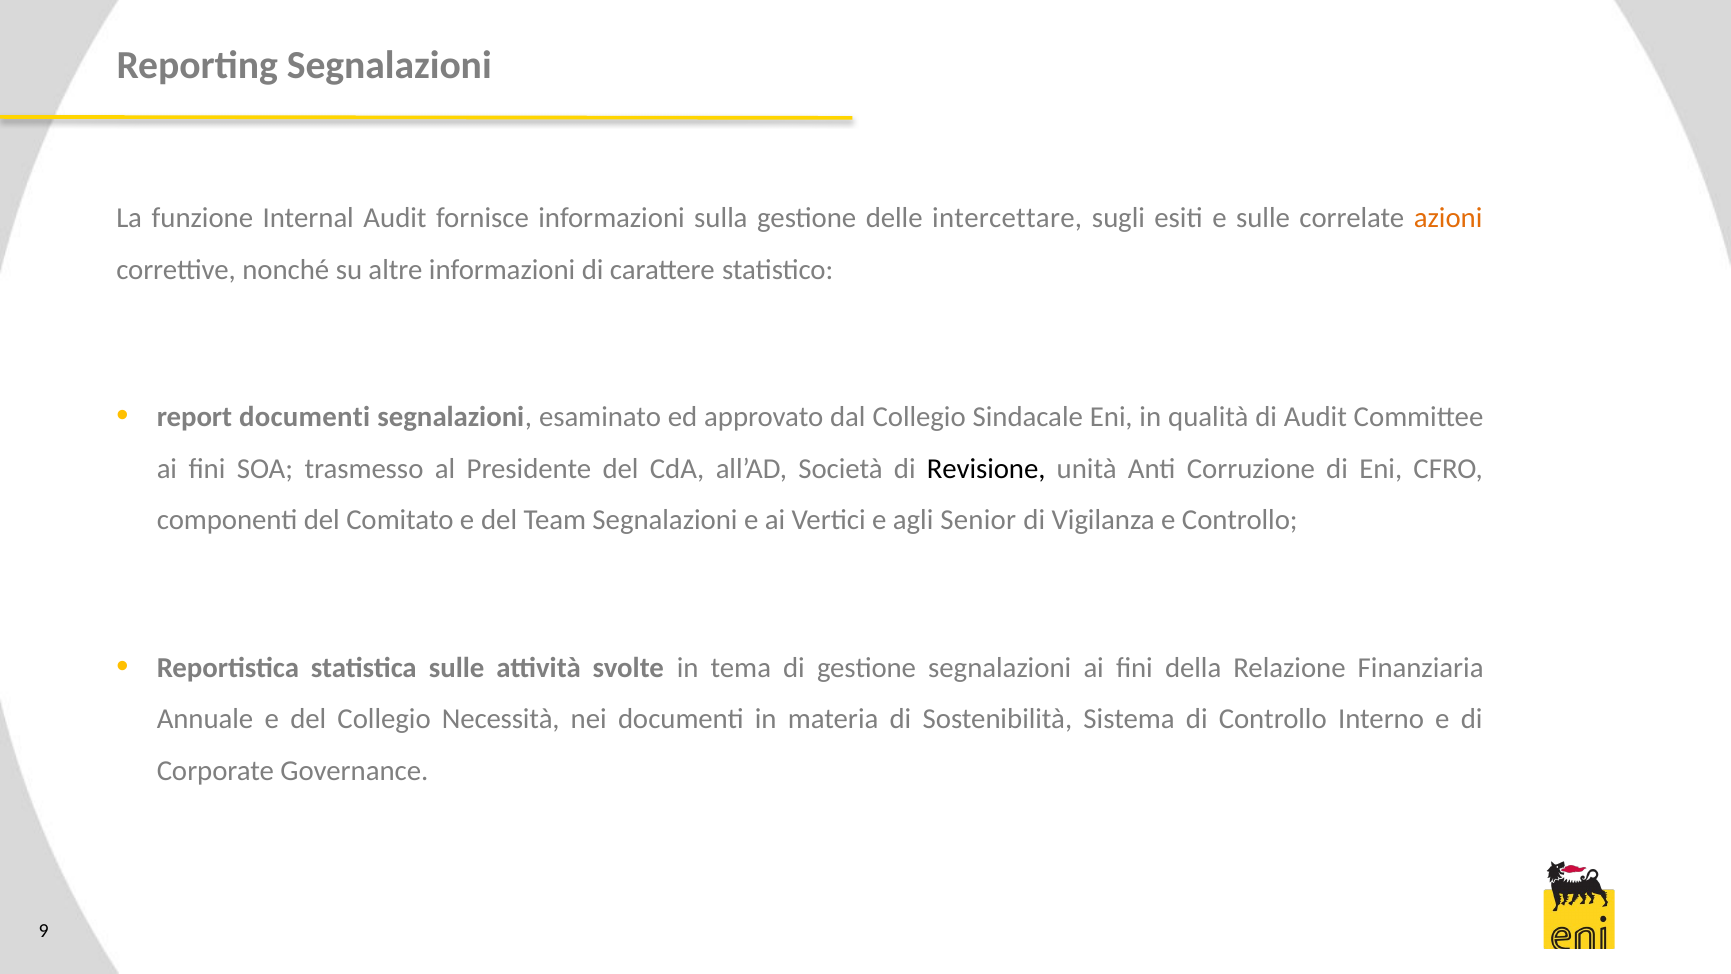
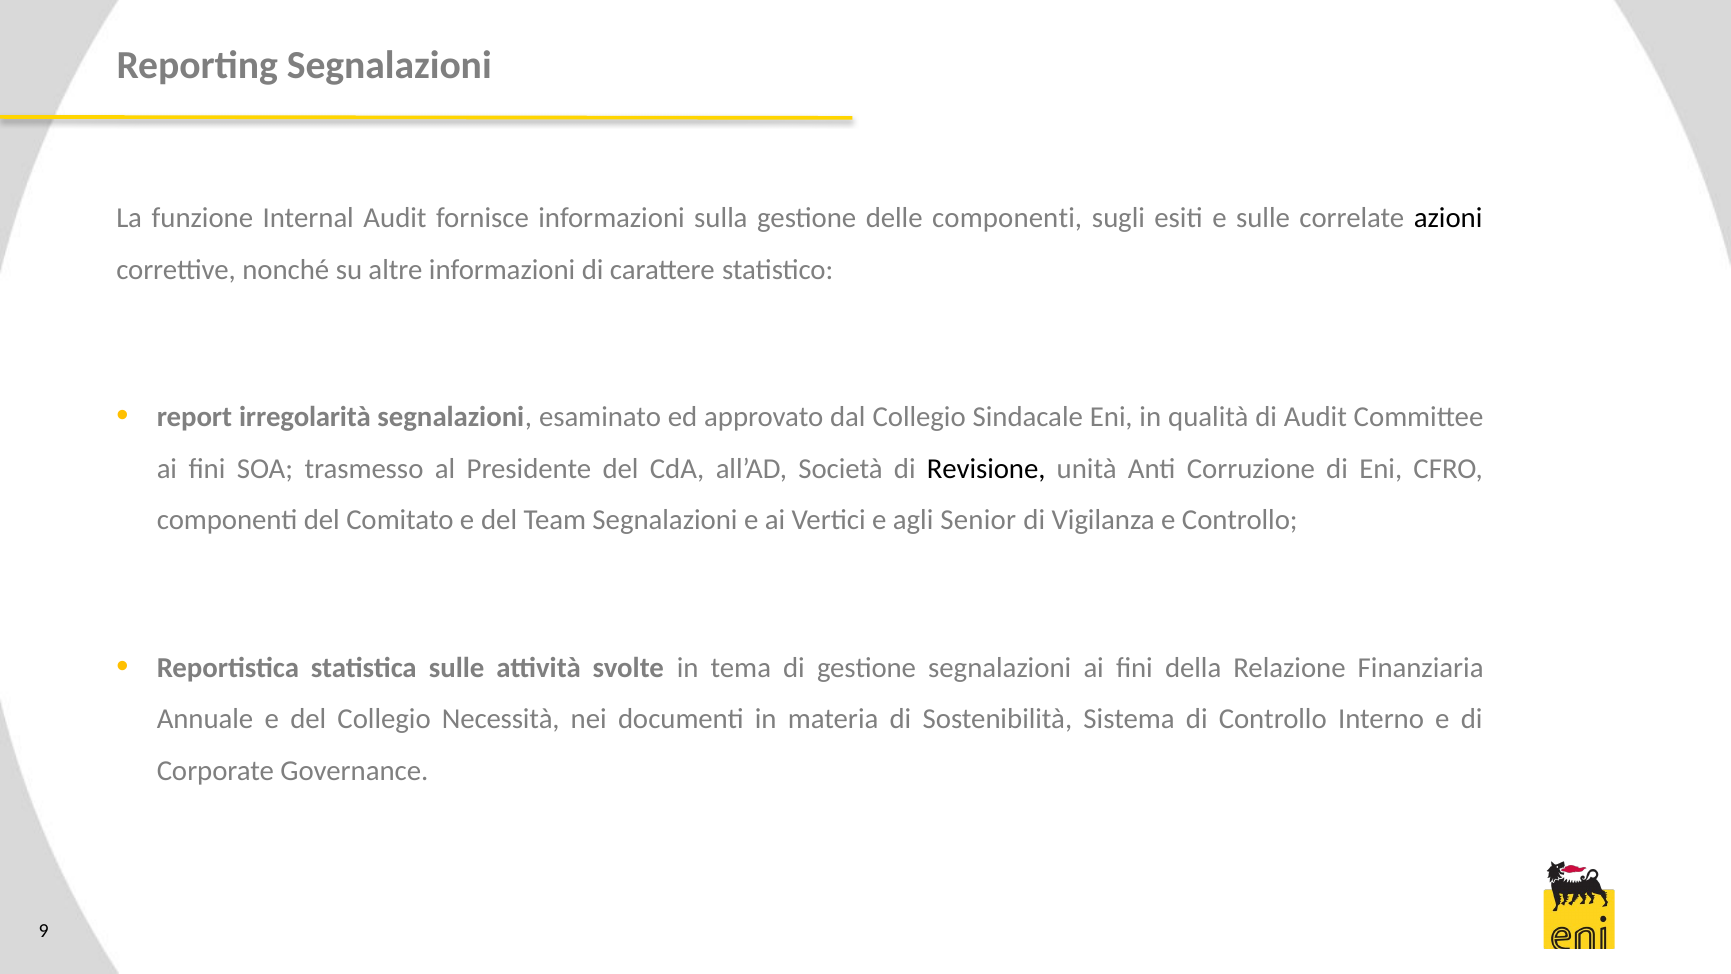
delle intercettare: intercettare -> componenti
azioni colour: orange -> black
report documenti: documenti -> irregolarità
